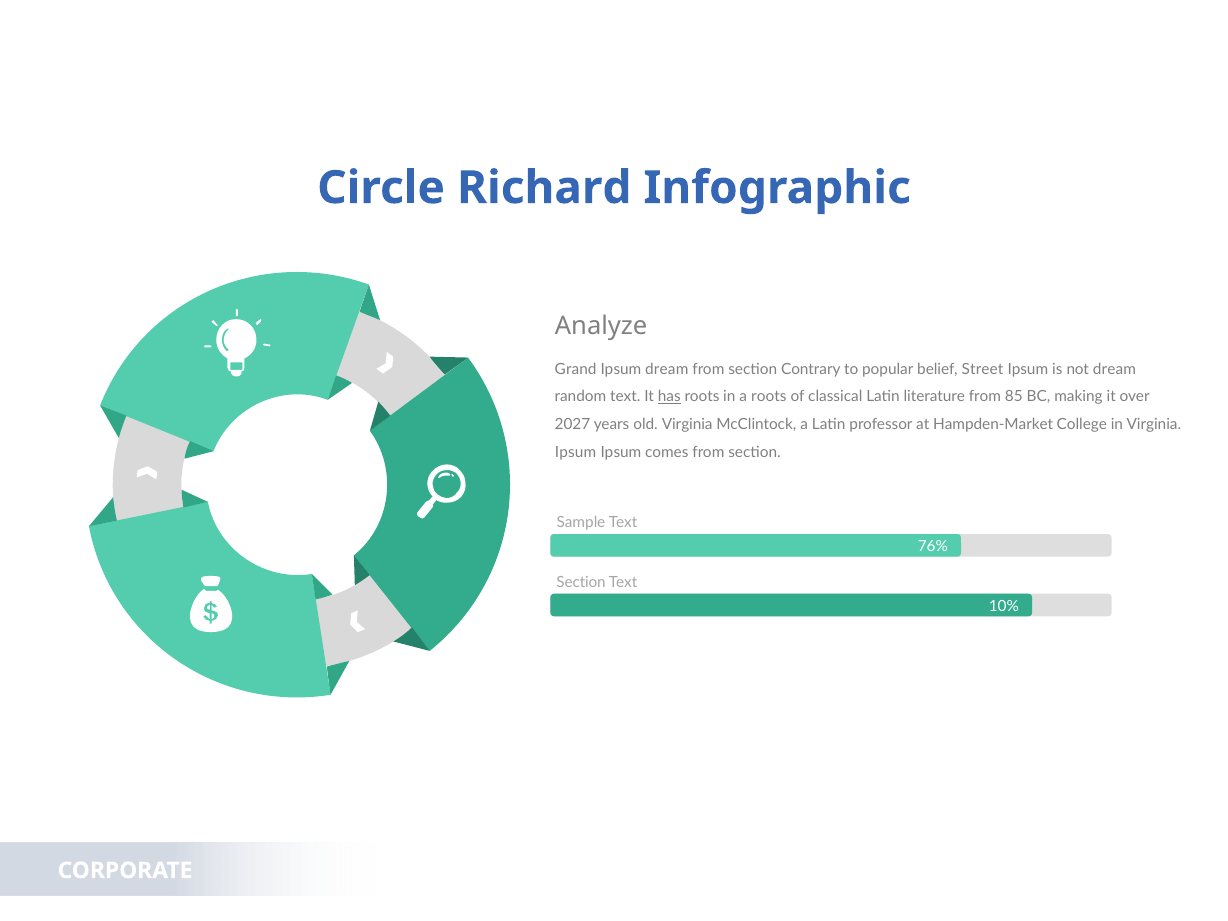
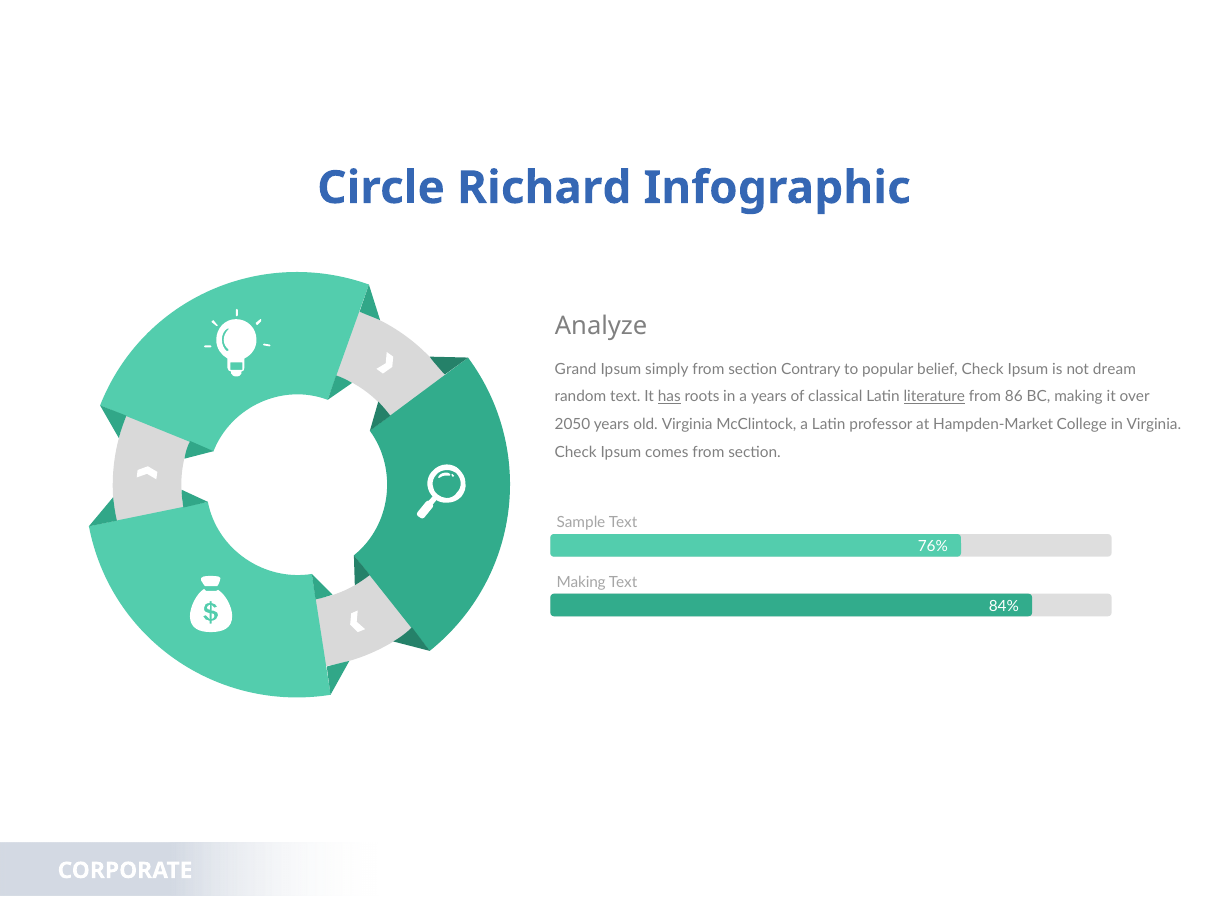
Ipsum dream: dream -> simply
belief Street: Street -> Check
a roots: roots -> years
literature underline: none -> present
85: 85 -> 86
2027: 2027 -> 2050
Ipsum at (576, 452): Ipsum -> Check
Section at (581, 582): Section -> Making
10%: 10% -> 84%
